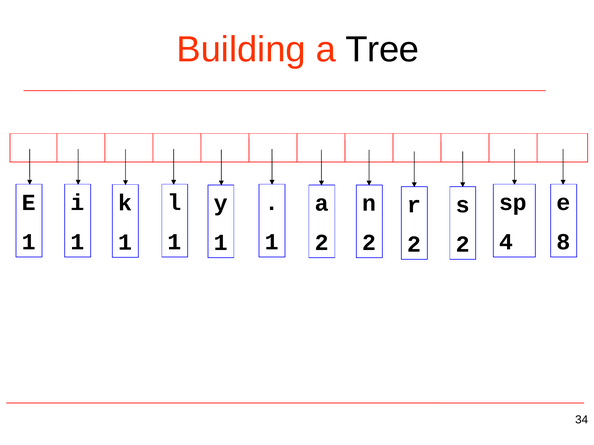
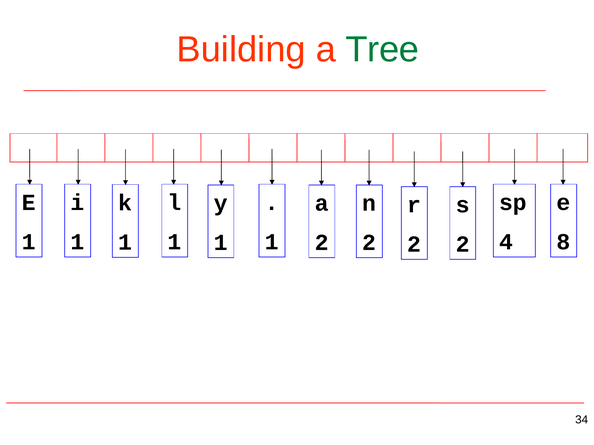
Tree colour: black -> green
